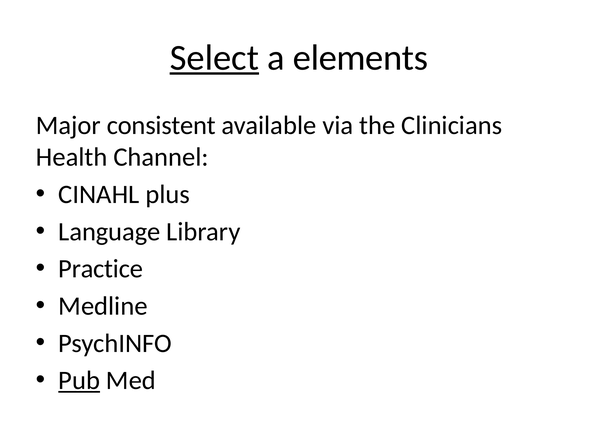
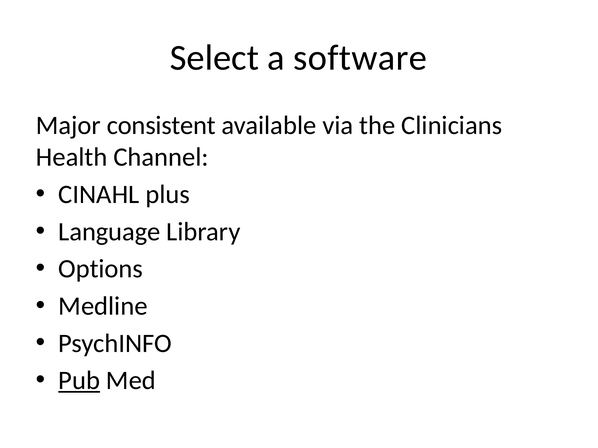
Select underline: present -> none
elements: elements -> software
Practice: Practice -> Options
